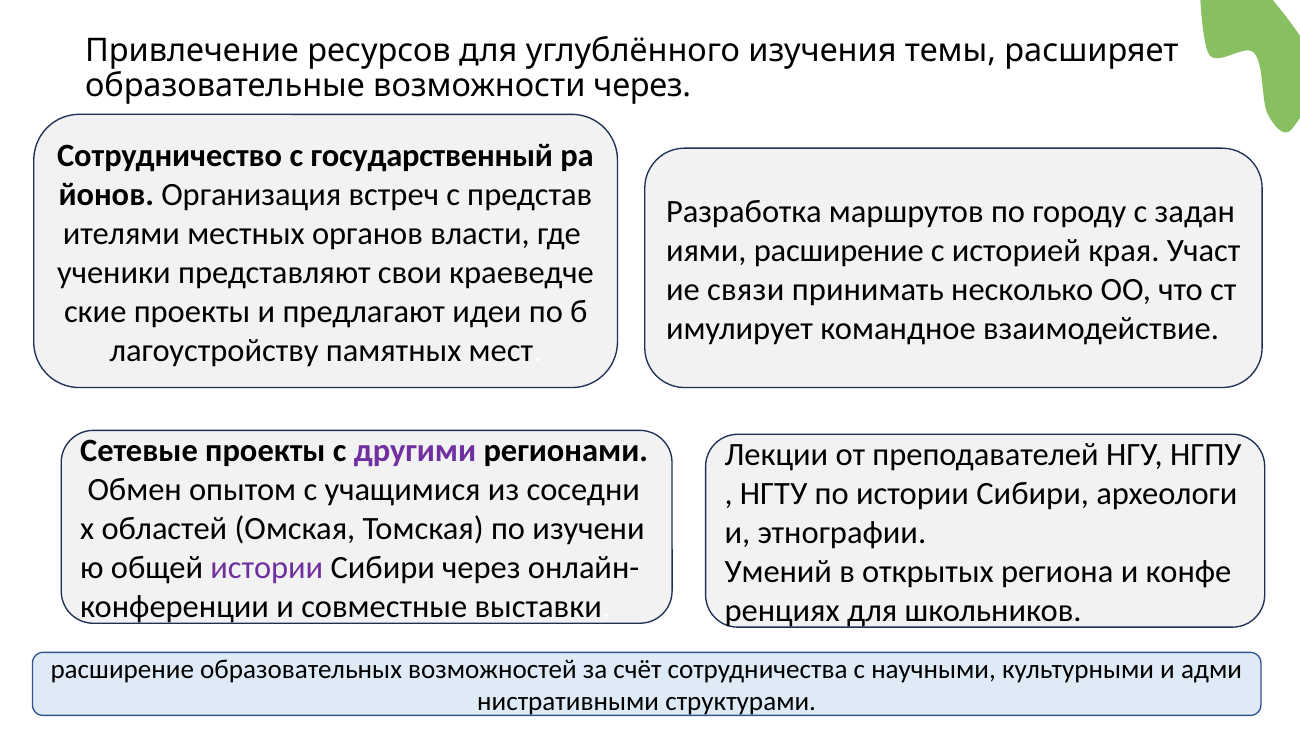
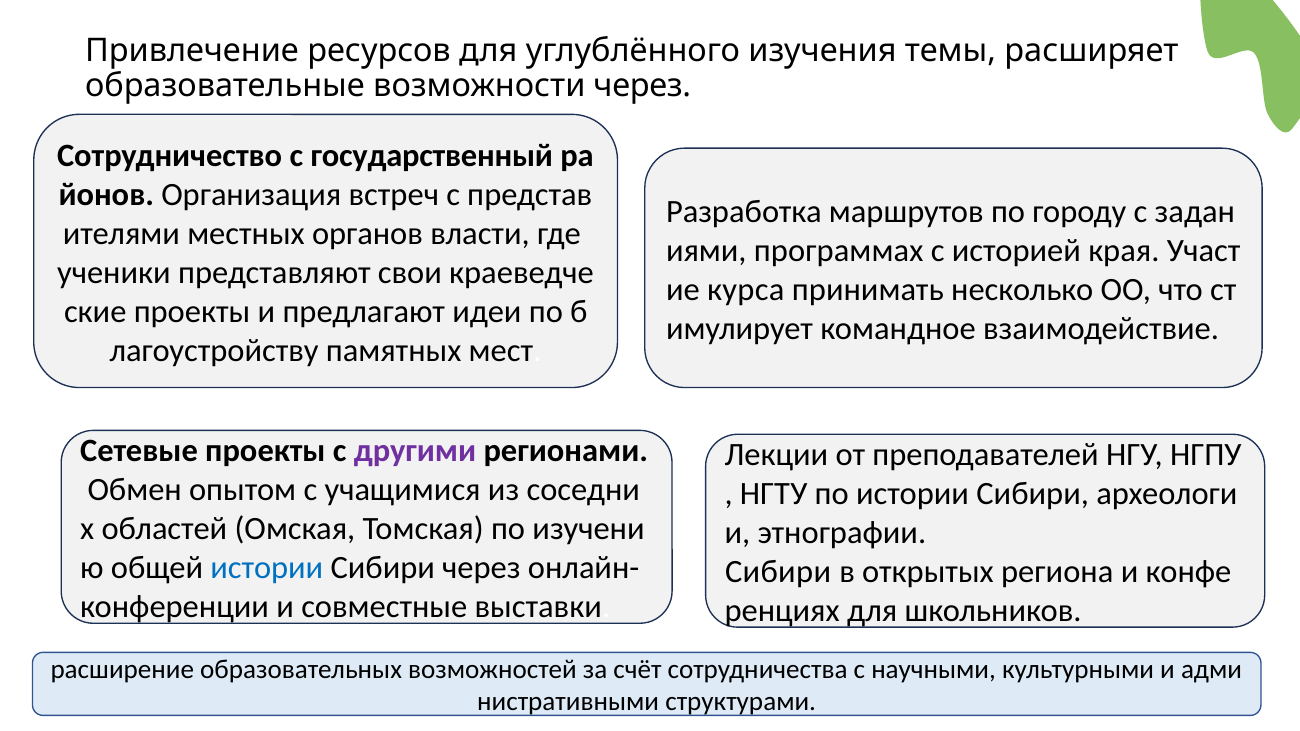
расширение at (839, 251): расширение -> программах
связи: связи -> курса
истории at (267, 568) colour: purple -> blue
Умений at (778, 572): Умений -> Сибири
